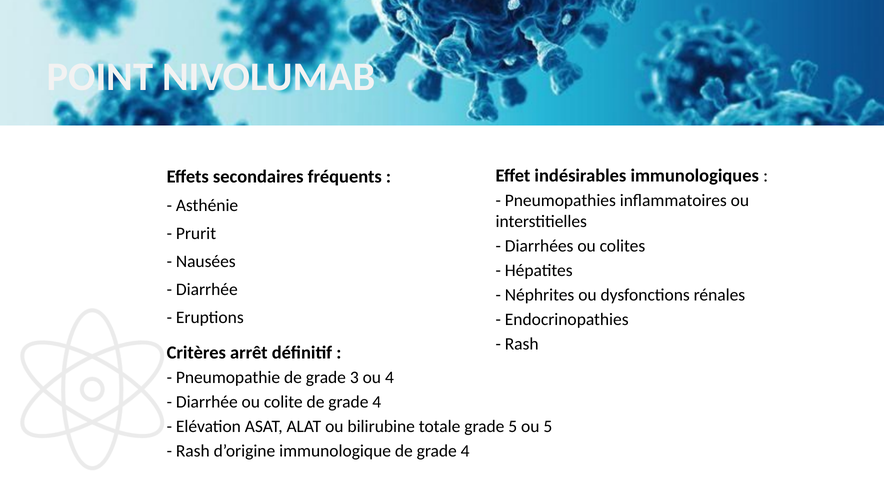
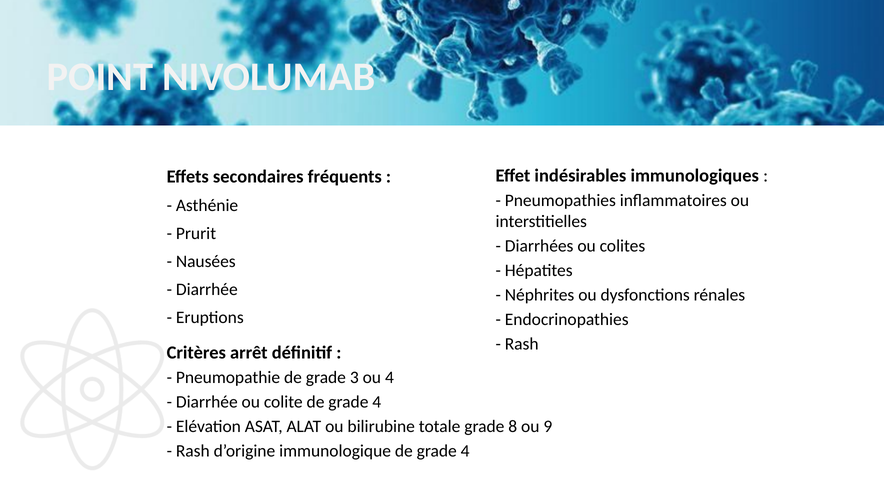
grade 5: 5 -> 8
ou 5: 5 -> 9
